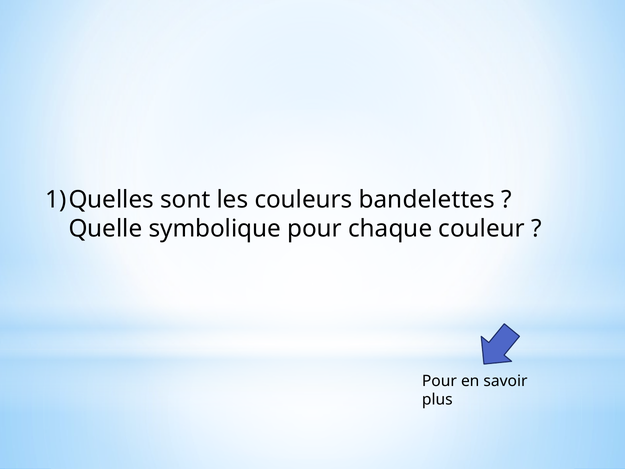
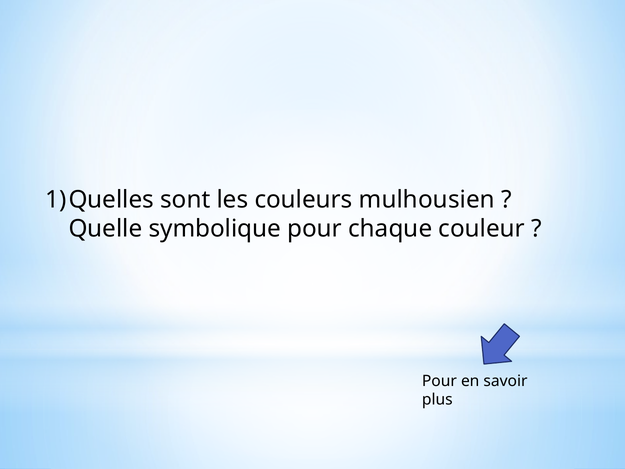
bandelettes: bandelettes -> mulhousien
